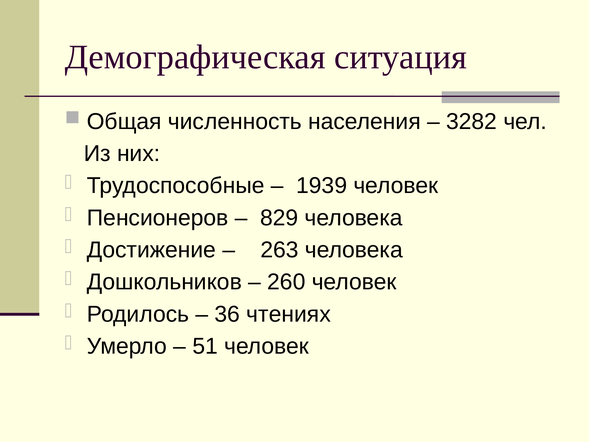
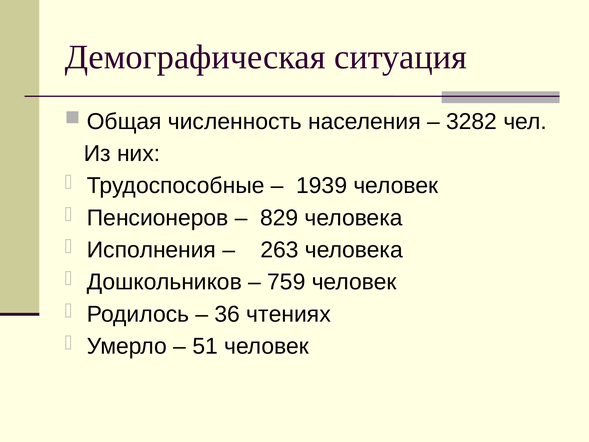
Достижение: Достижение -> Исполнения
260: 260 -> 759
